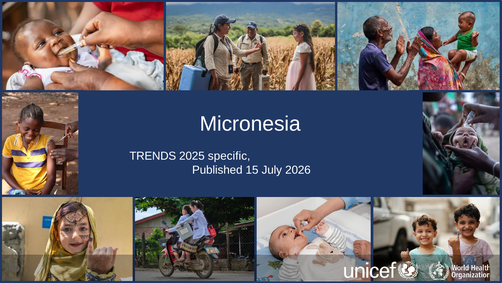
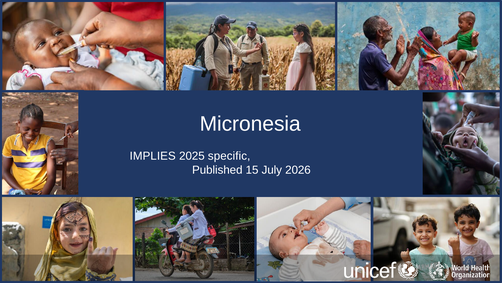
TRENDS: TRENDS -> IMPLIES
